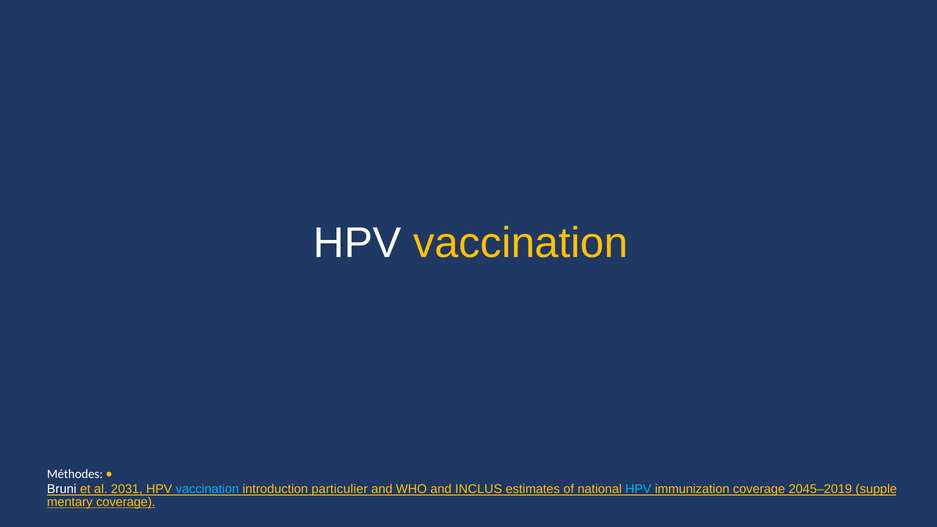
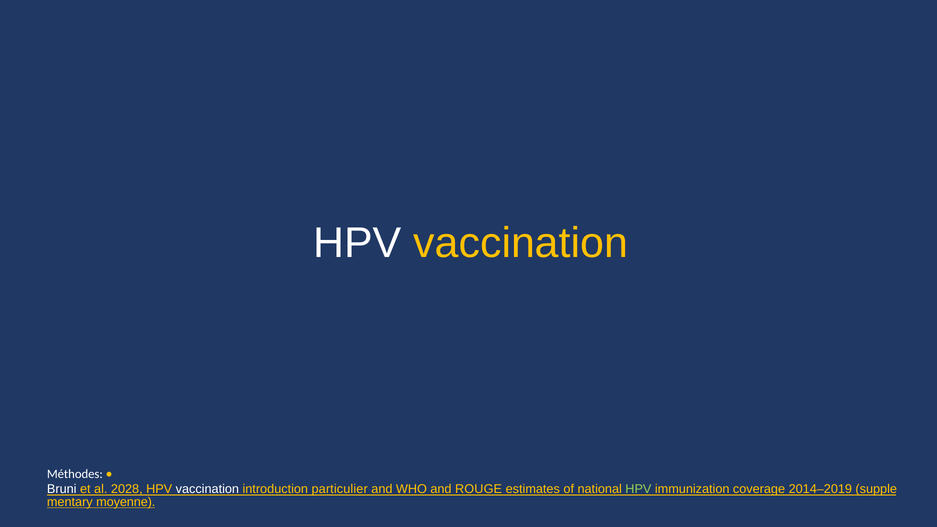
2031: 2031 -> 2028
vaccination at (207, 489) colour: light blue -> white
INCLUS: INCLUS -> ROUGE
HPV at (638, 489) colour: light blue -> light green
2045–2019: 2045–2019 -> 2014–2019
coverage at (126, 502): coverage -> moyenne
